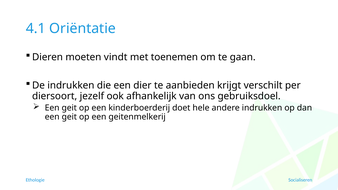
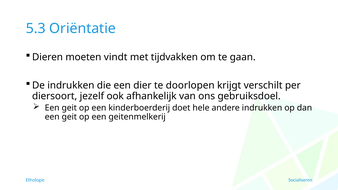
4.1: 4.1 -> 5.3
toenemen: toenemen -> tijdvakken
aanbieden: aanbieden -> doorlopen
